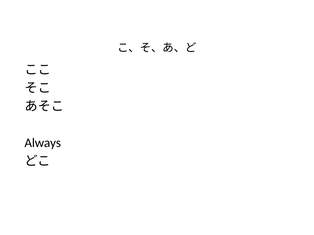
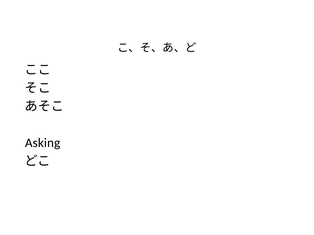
Always: Always -> Asking
